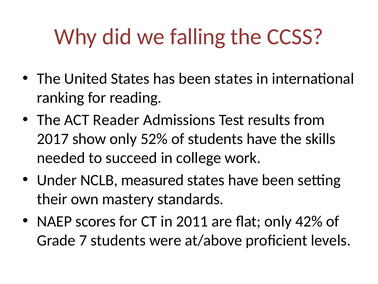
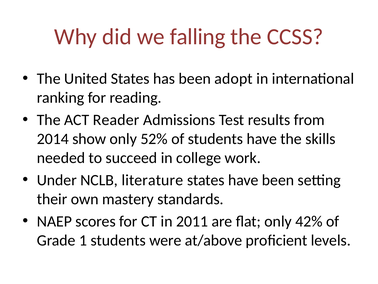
been states: states -> adopt
2017: 2017 -> 2014
measured: measured -> literature
7: 7 -> 1
